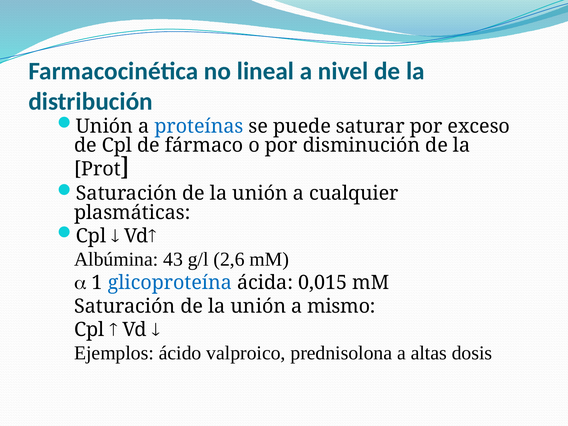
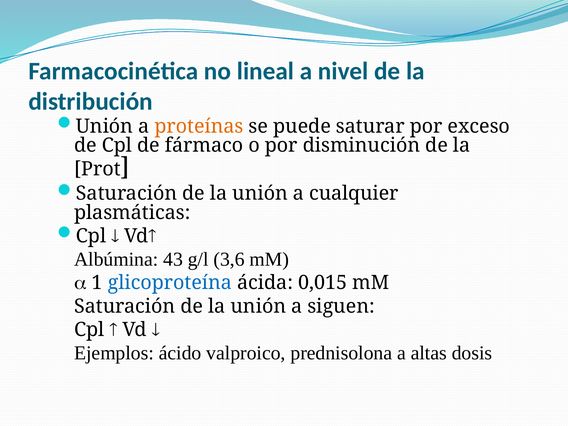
proteínas colour: blue -> orange
2,6: 2,6 -> 3,6
mismo: mismo -> siguen
